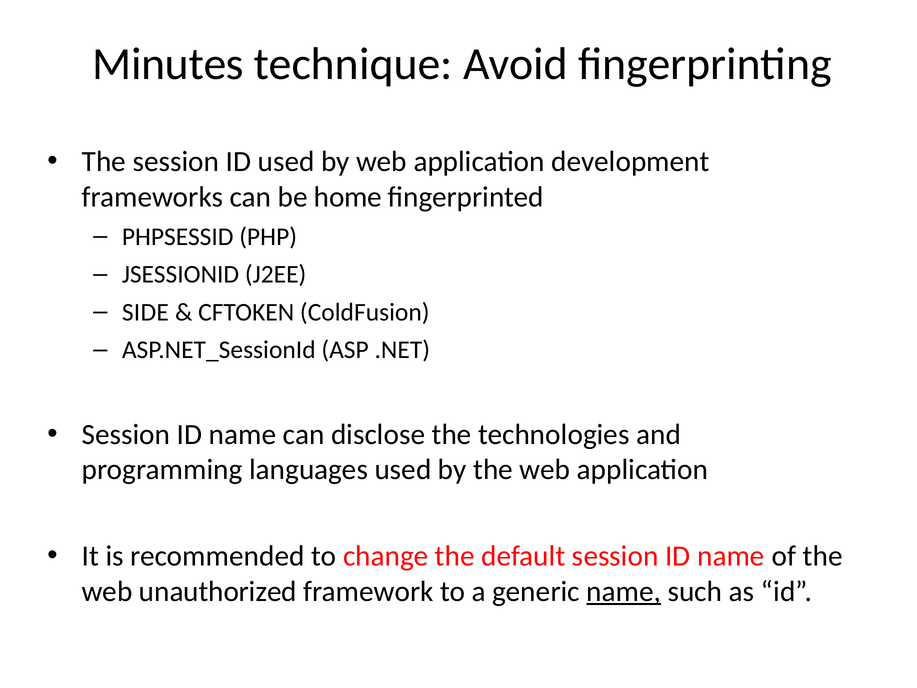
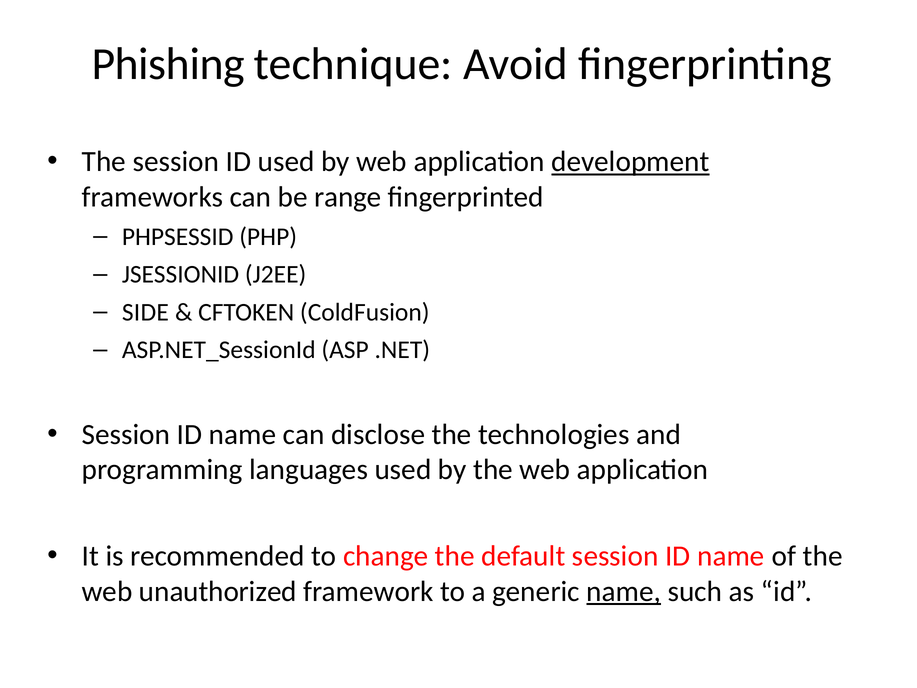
Minutes: Minutes -> Phishing
development underline: none -> present
home: home -> range
